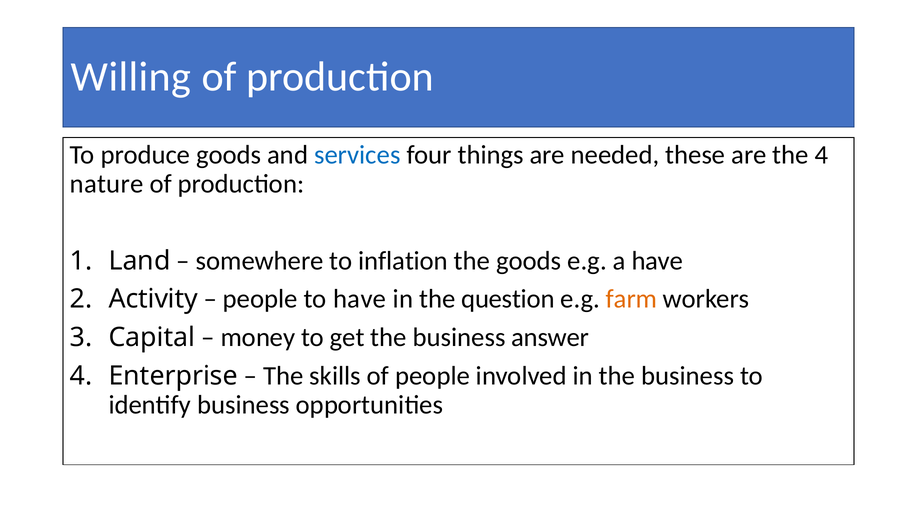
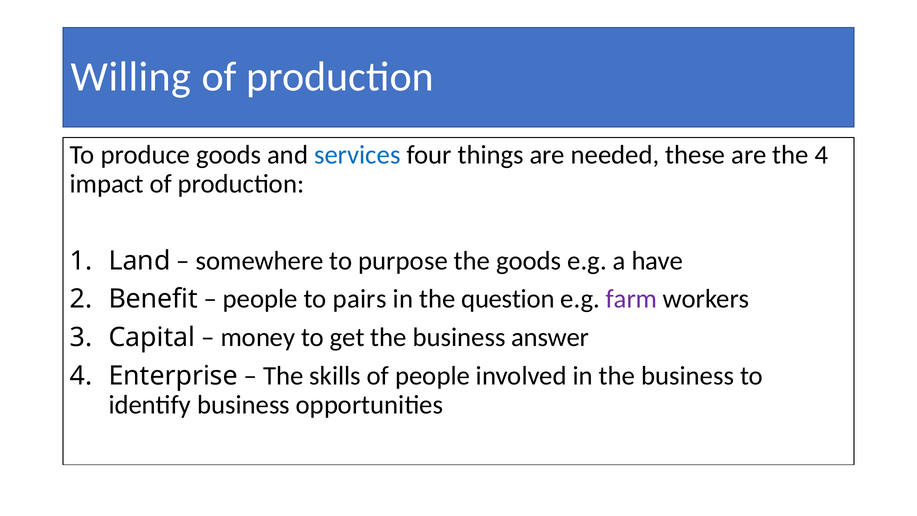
nature: nature -> impact
inflation: inflation -> purpose
Activity: Activity -> Benefit
to have: have -> pairs
farm colour: orange -> purple
